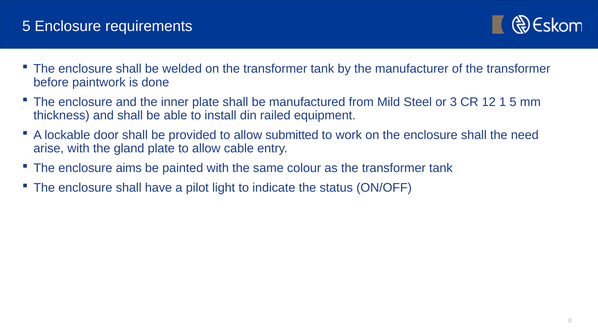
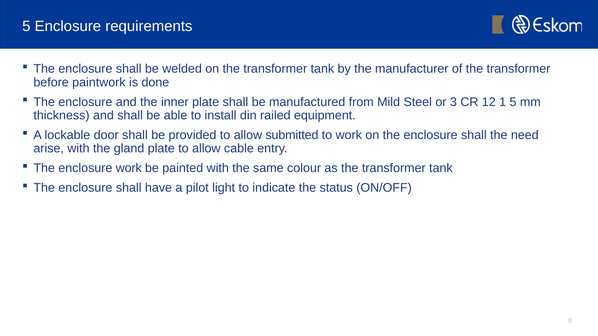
enclosure aims: aims -> work
